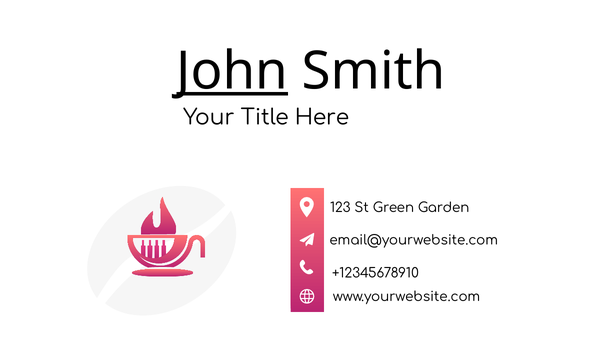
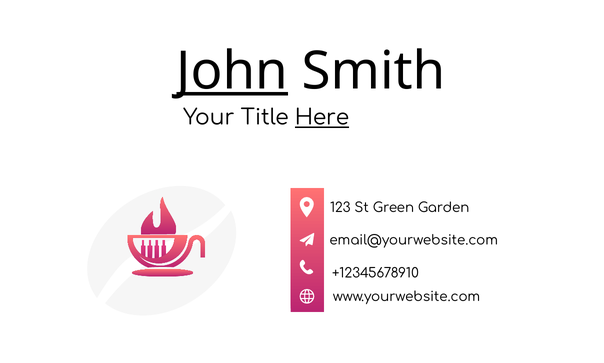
Here underline: none -> present
